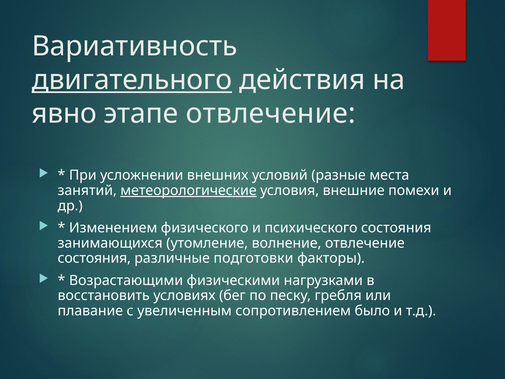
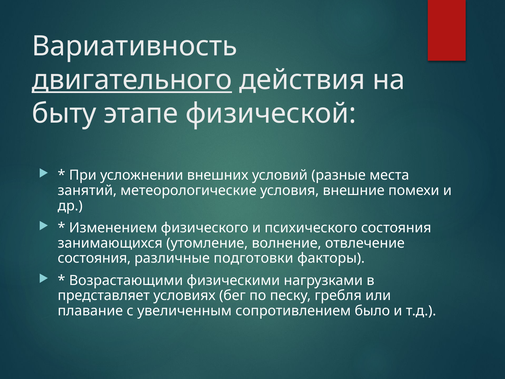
явно: явно -> быту
этапе отвлечение: отвлечение -> физической
метеорологические underline: present -> none
восстановить: восстановить -> представляет
